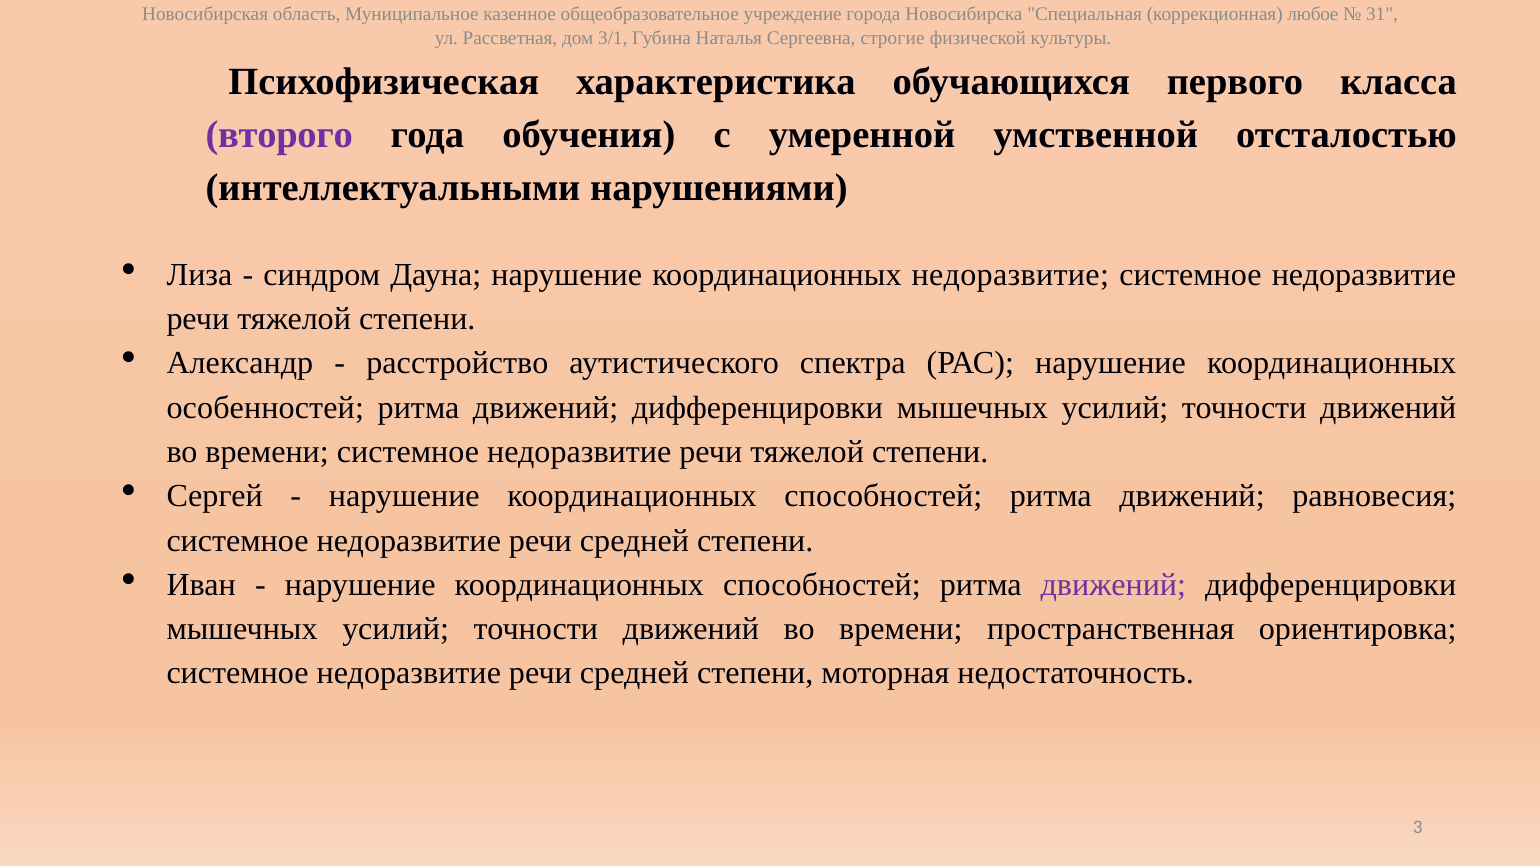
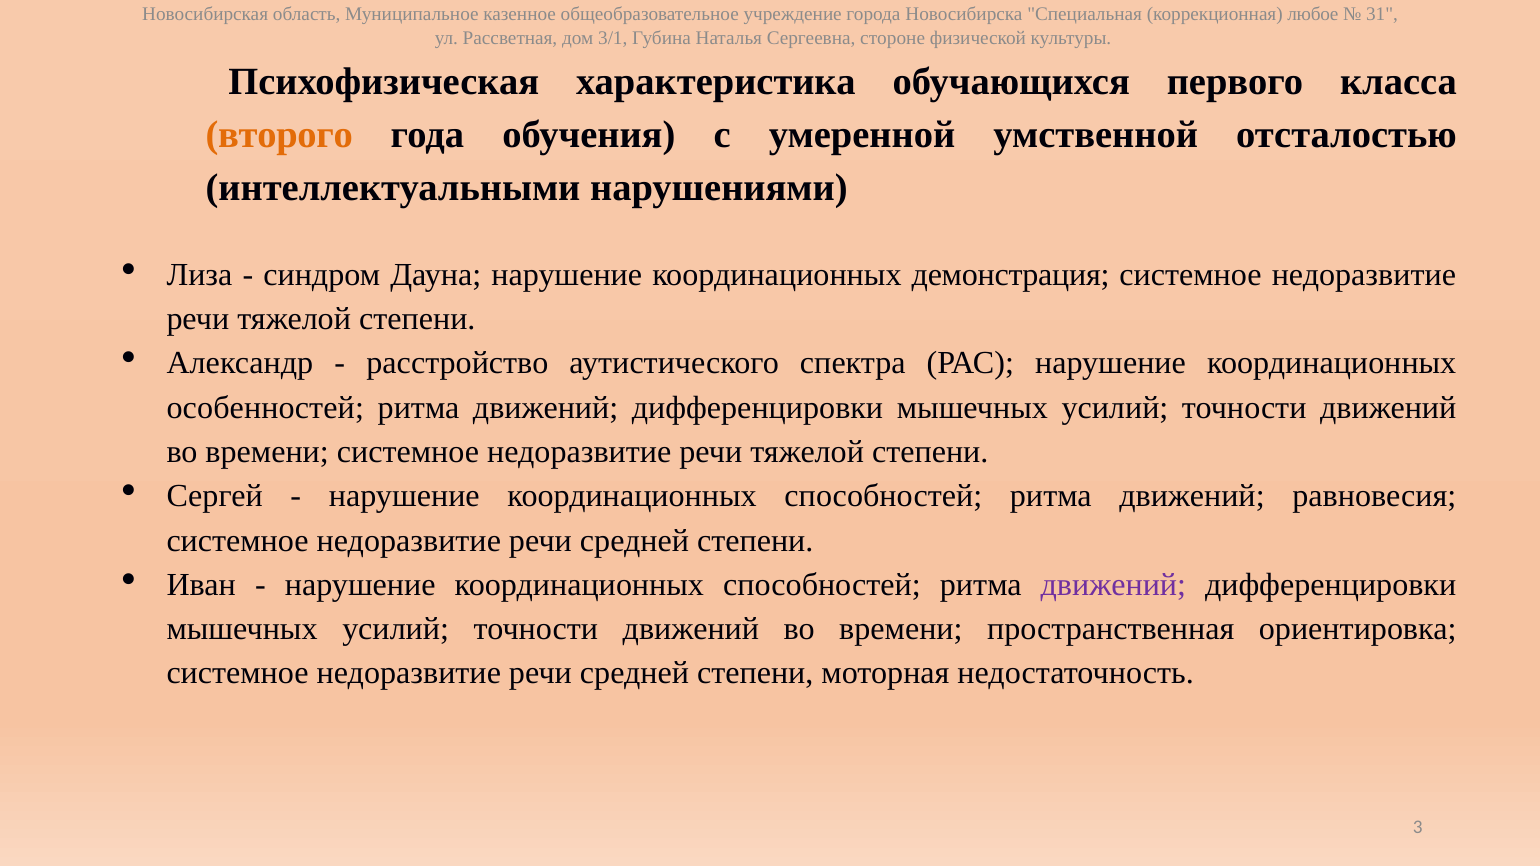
строгие: строгие -> стороне
второго colour: purple -> orange
координационных недоразвитие: недоразвитие -> демонстрация
